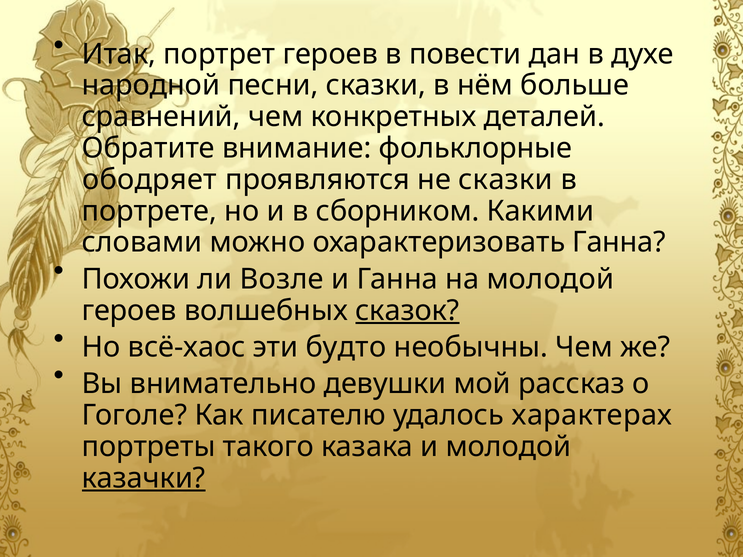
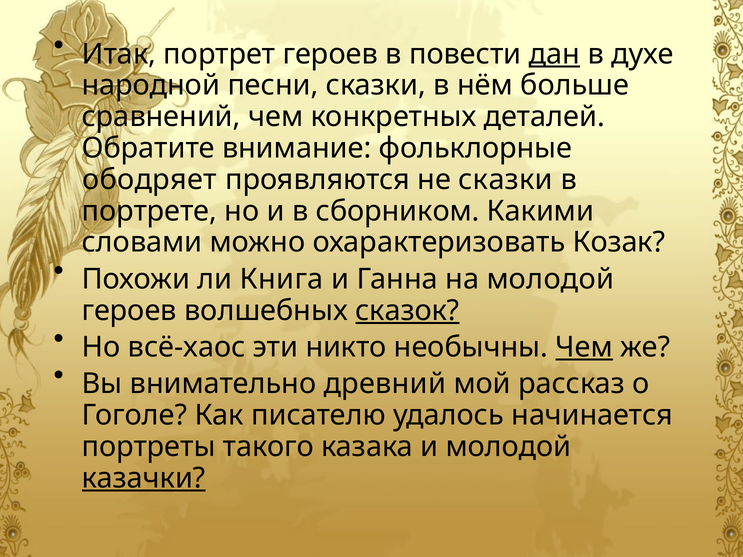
дан underline: none -> present
охарактеризовать Ганна: Ганна -> Козак
Возле: Возле -> Книга
будто: будто -> никто
Чем at (584, 347) underline: none -> present
девушки: девушки -> древний
характерах: характерах -> начинается
